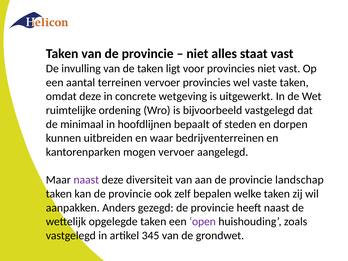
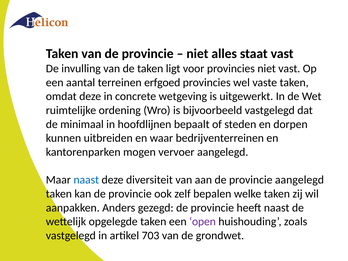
terreinen vervoer: vervoer -> erfgoed
naast at (86, 180) colour: purple -> blue
provincie landschap: landschap -> aangelegd
345: 345 -> 703
